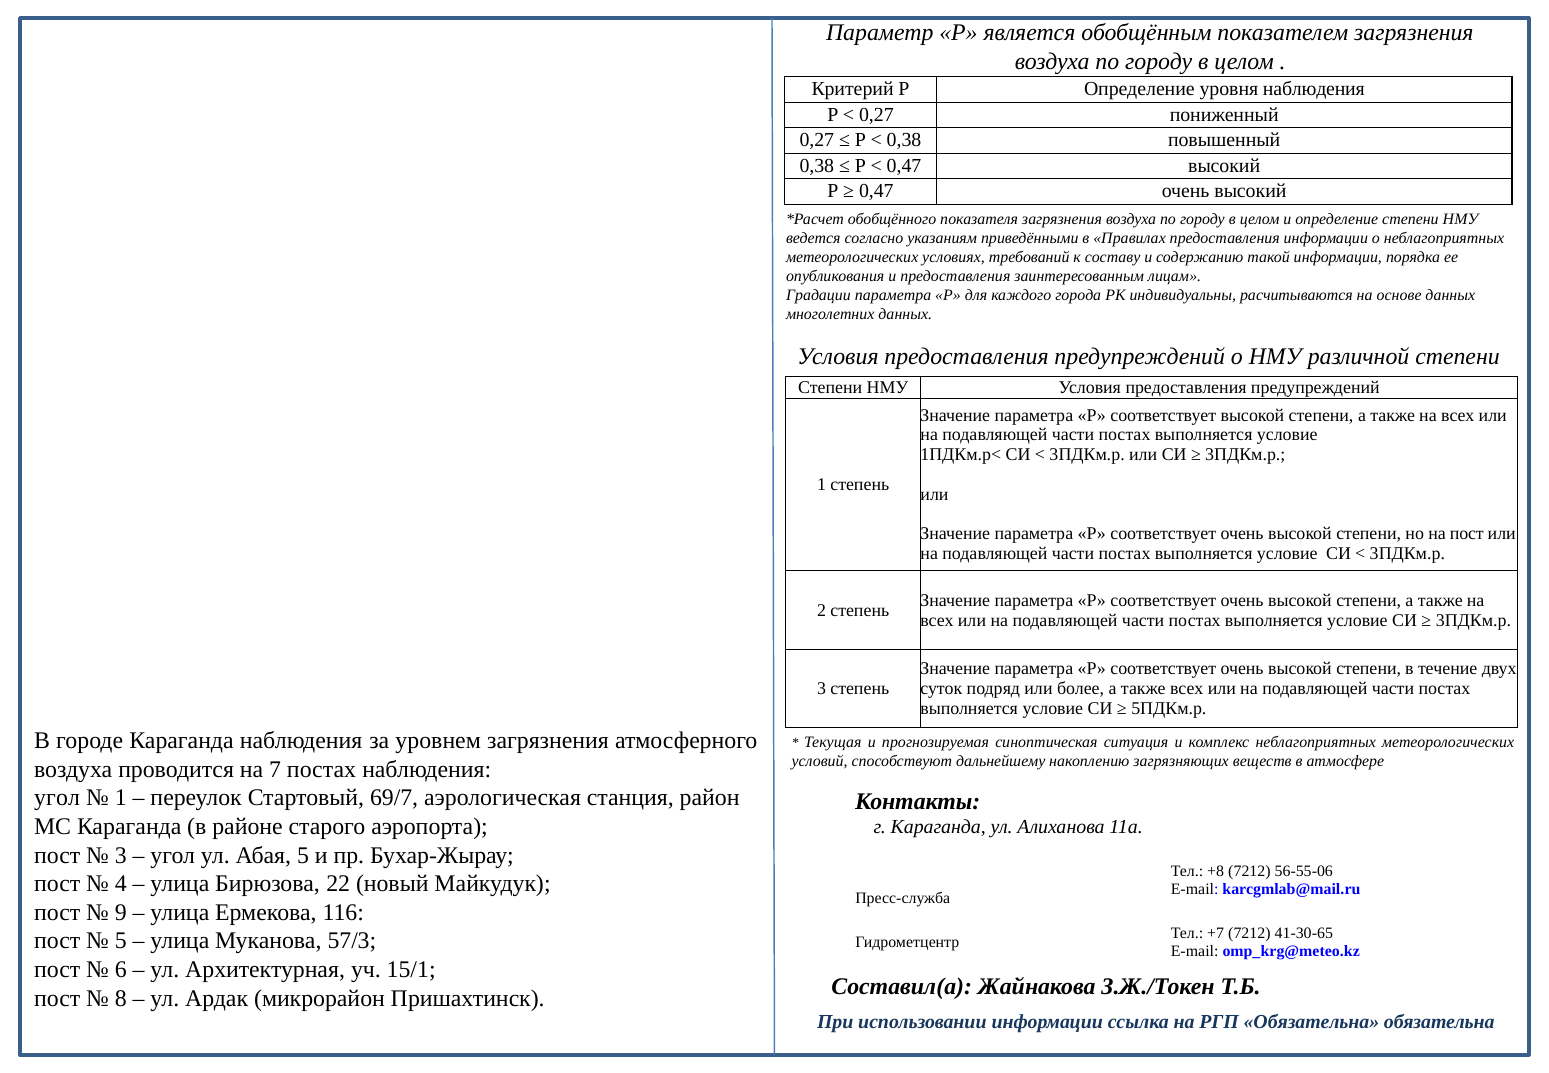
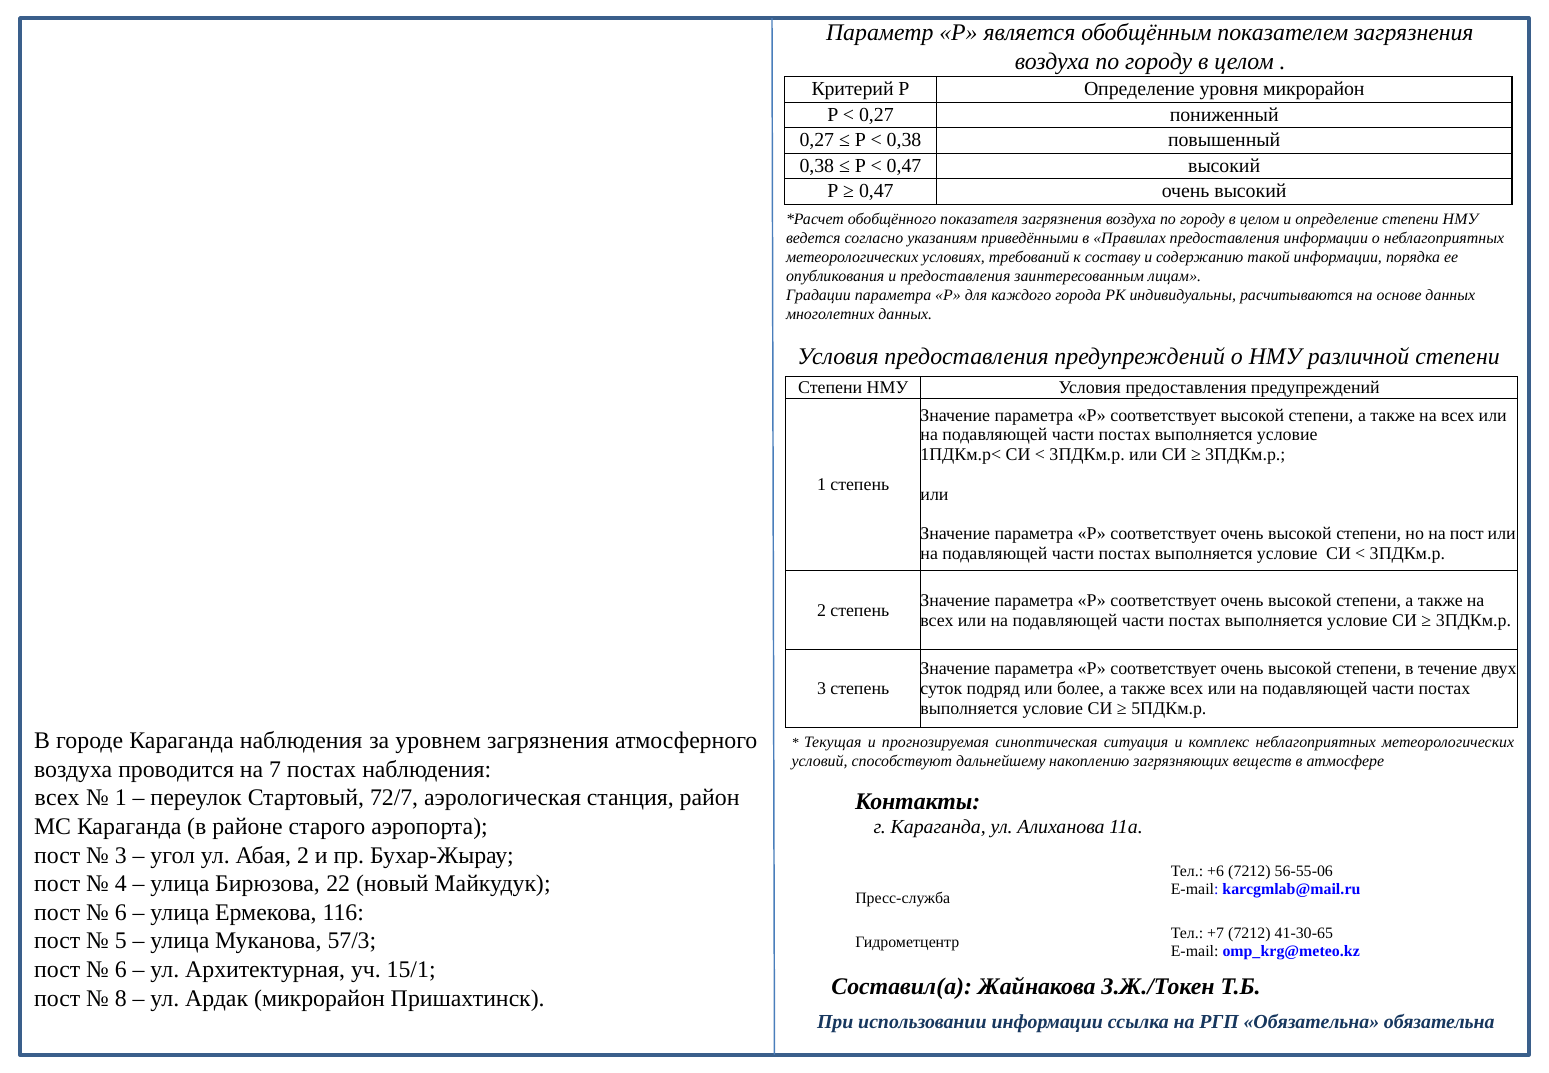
уровня наблюдения: наблюдения -> микрорайон
угол at (57, 797): угол -> всех
69/7: 69/7 -> 72/7
Абая 5: 5 -> 2
+8: +8 -> +6
9 at (121, 912): 9 -> 6
